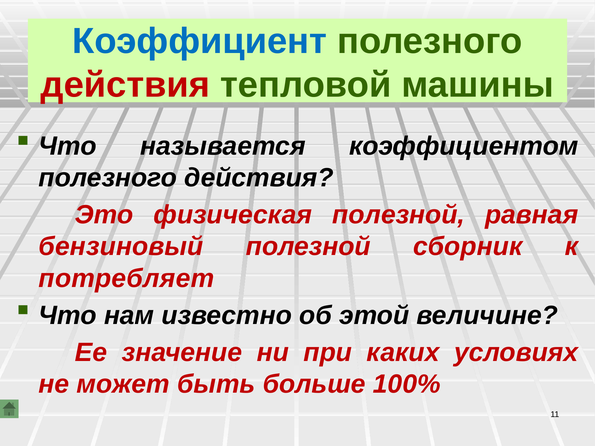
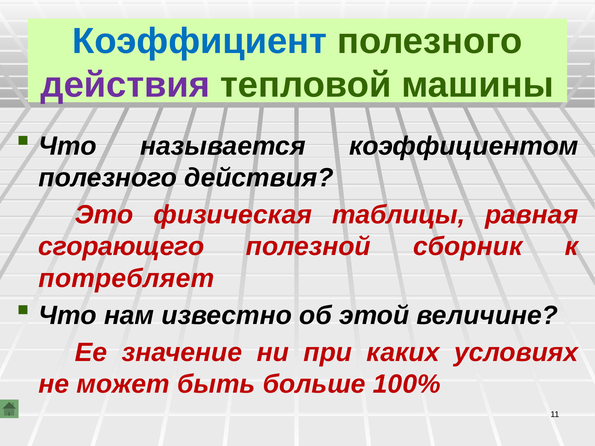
действия at (125, 85) colour: red -> purple
физическая полезной: полезной -> таблицы
бензиновый: бензиновый -> сгорающего
